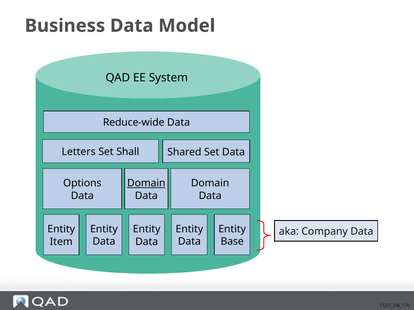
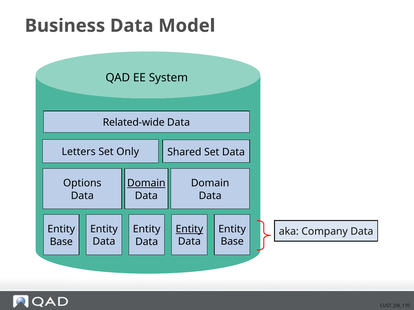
Reduce-wide: Reduce-wide -> Related-wide
Shall: Shall -> Only
Entity at (189, 230) underline: none -> present
Item at (61, 242): Item -> Base
